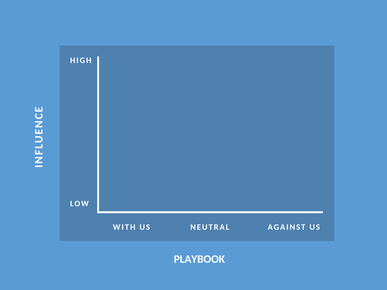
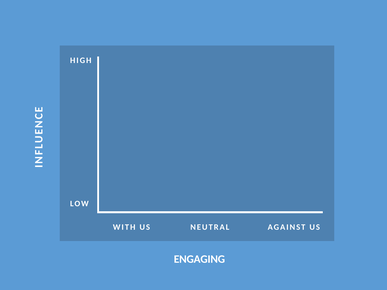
PLAYBOOK: PLAYBOOK -> ENGAGING
